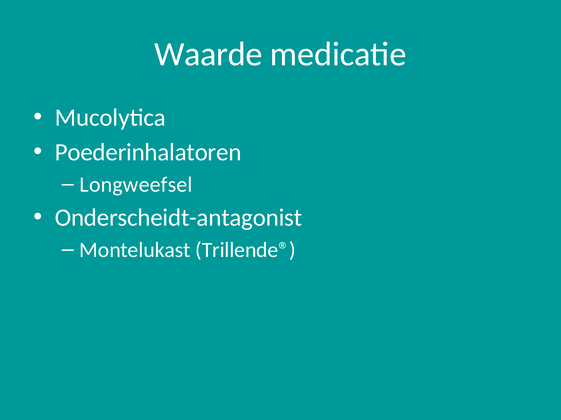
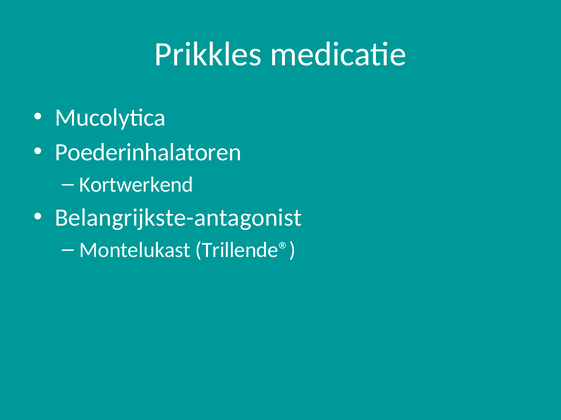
Waarde: Waarde -> Prikkles
Longweefsel: Longweefsel -> Kortwerkend
Onderscheidt-antagonist: Onderscheidt-antagonist -> Belangrijkste-antagonist
